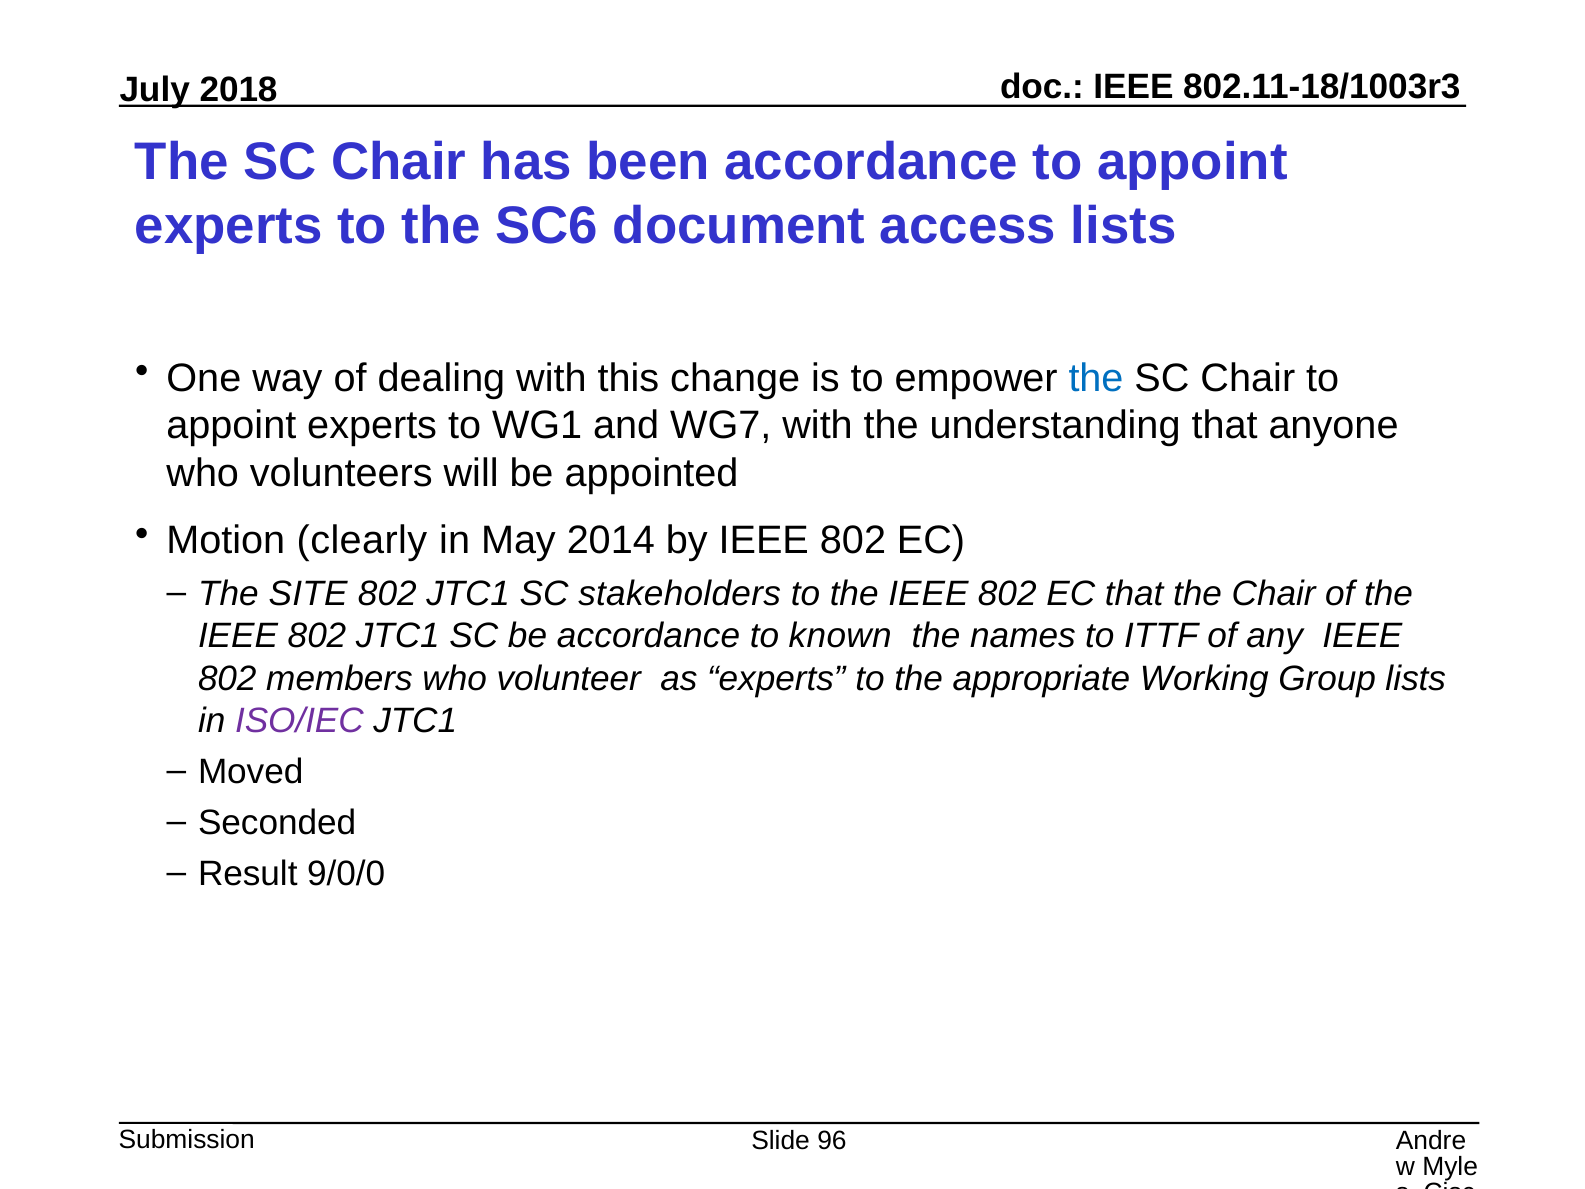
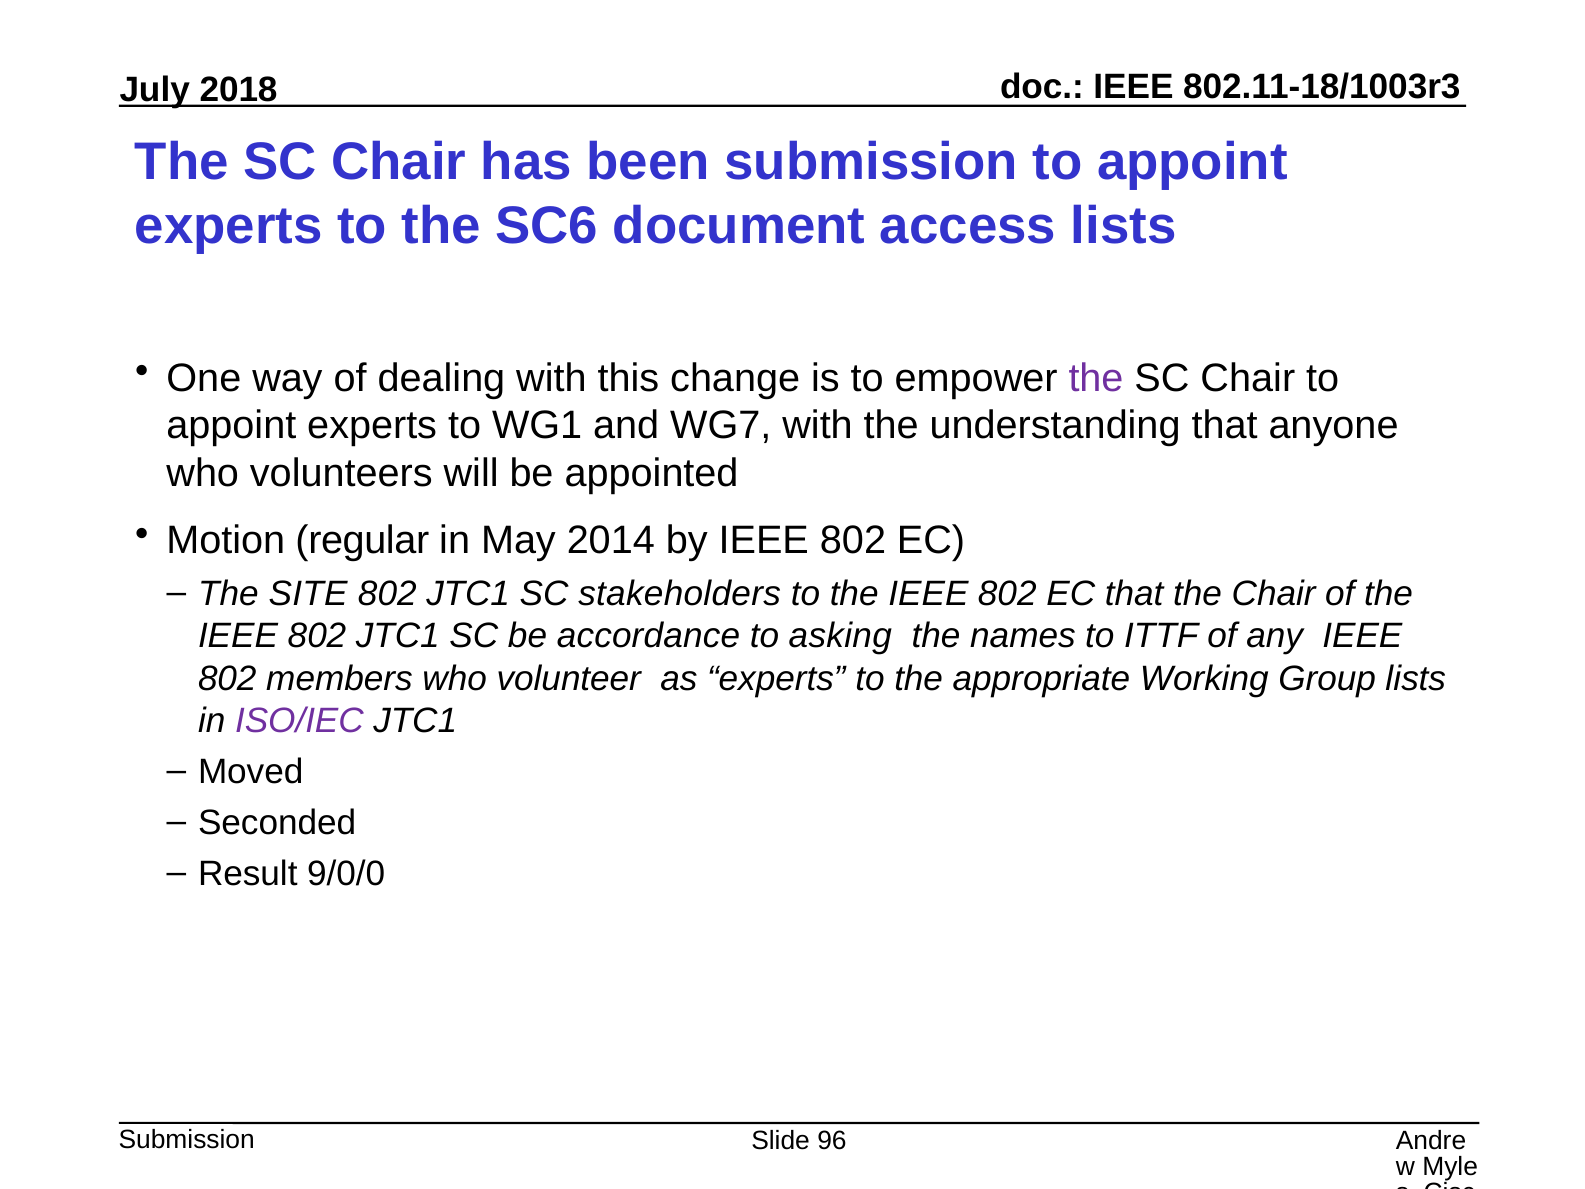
been accordance: accordance -> submission
the at (1096, 378) colour: blue -> purple
clearly: clearly -> regular
known: known -> asking
